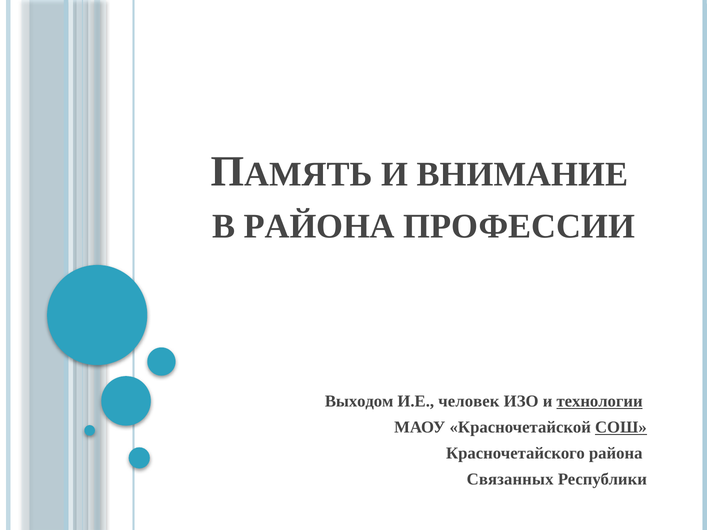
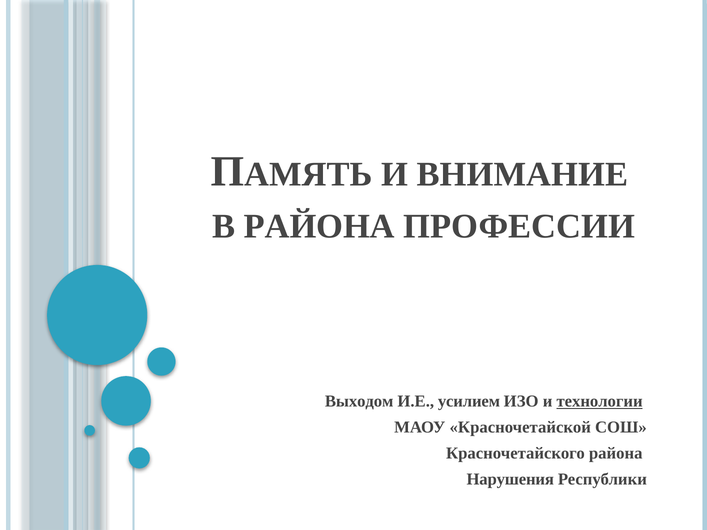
человек: человек -> усилием
СОШ underline: present -> none
Связанных: Связанных -> Нарушения
